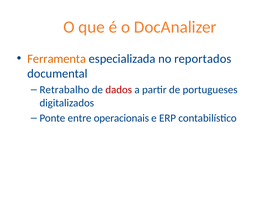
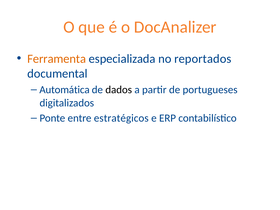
Retrabalho: Retrabalho -> Automática
dados colour: red -> black
operacionais: operacionais -> estratégicos
